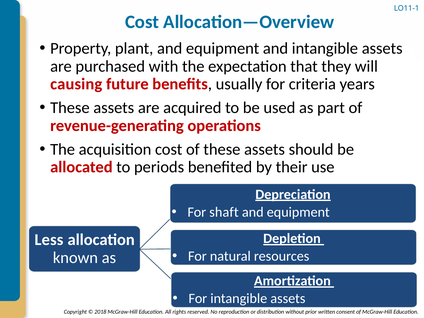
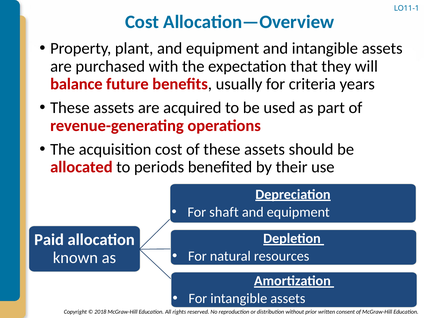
causing: causing -> balance
Less: Less -> Paid
